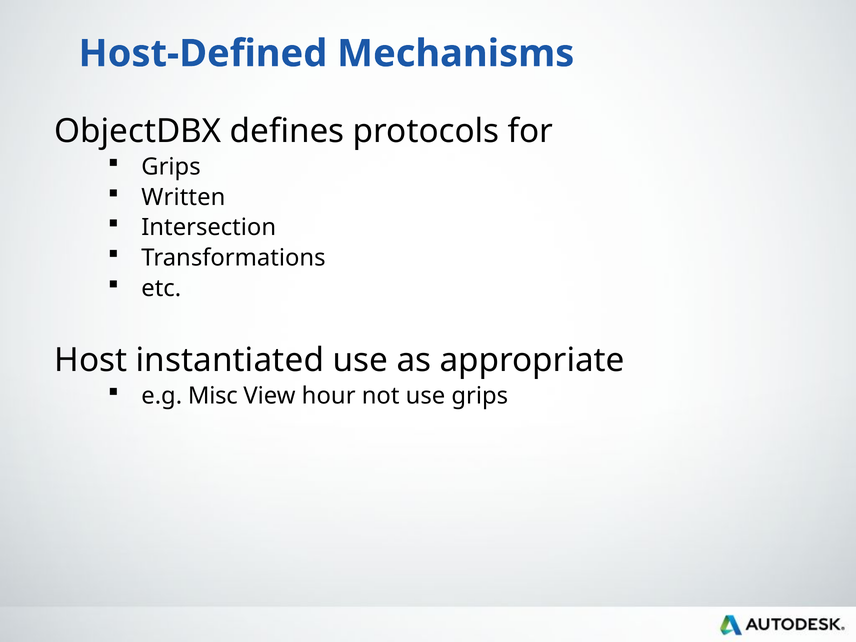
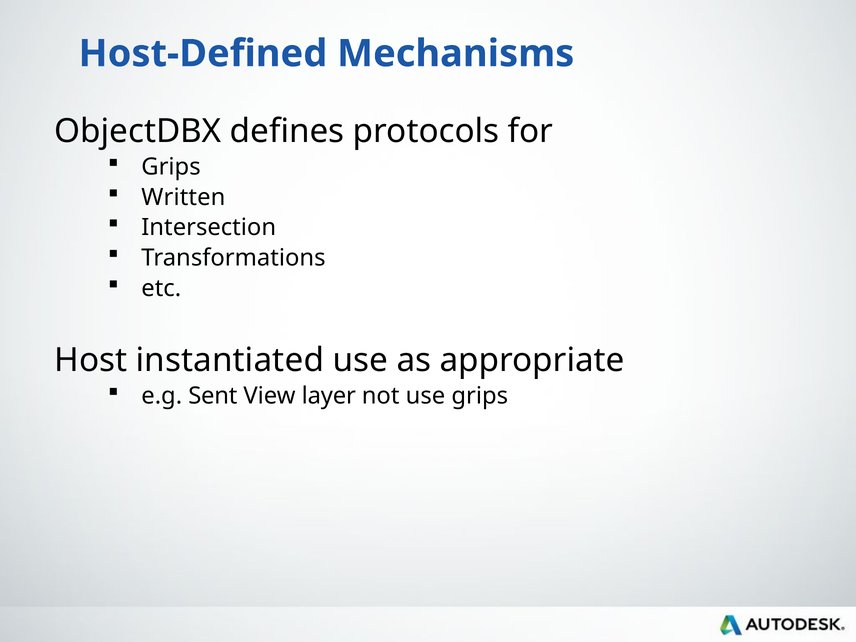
Misc: Misc -> Sent
hour: hour -> layer
